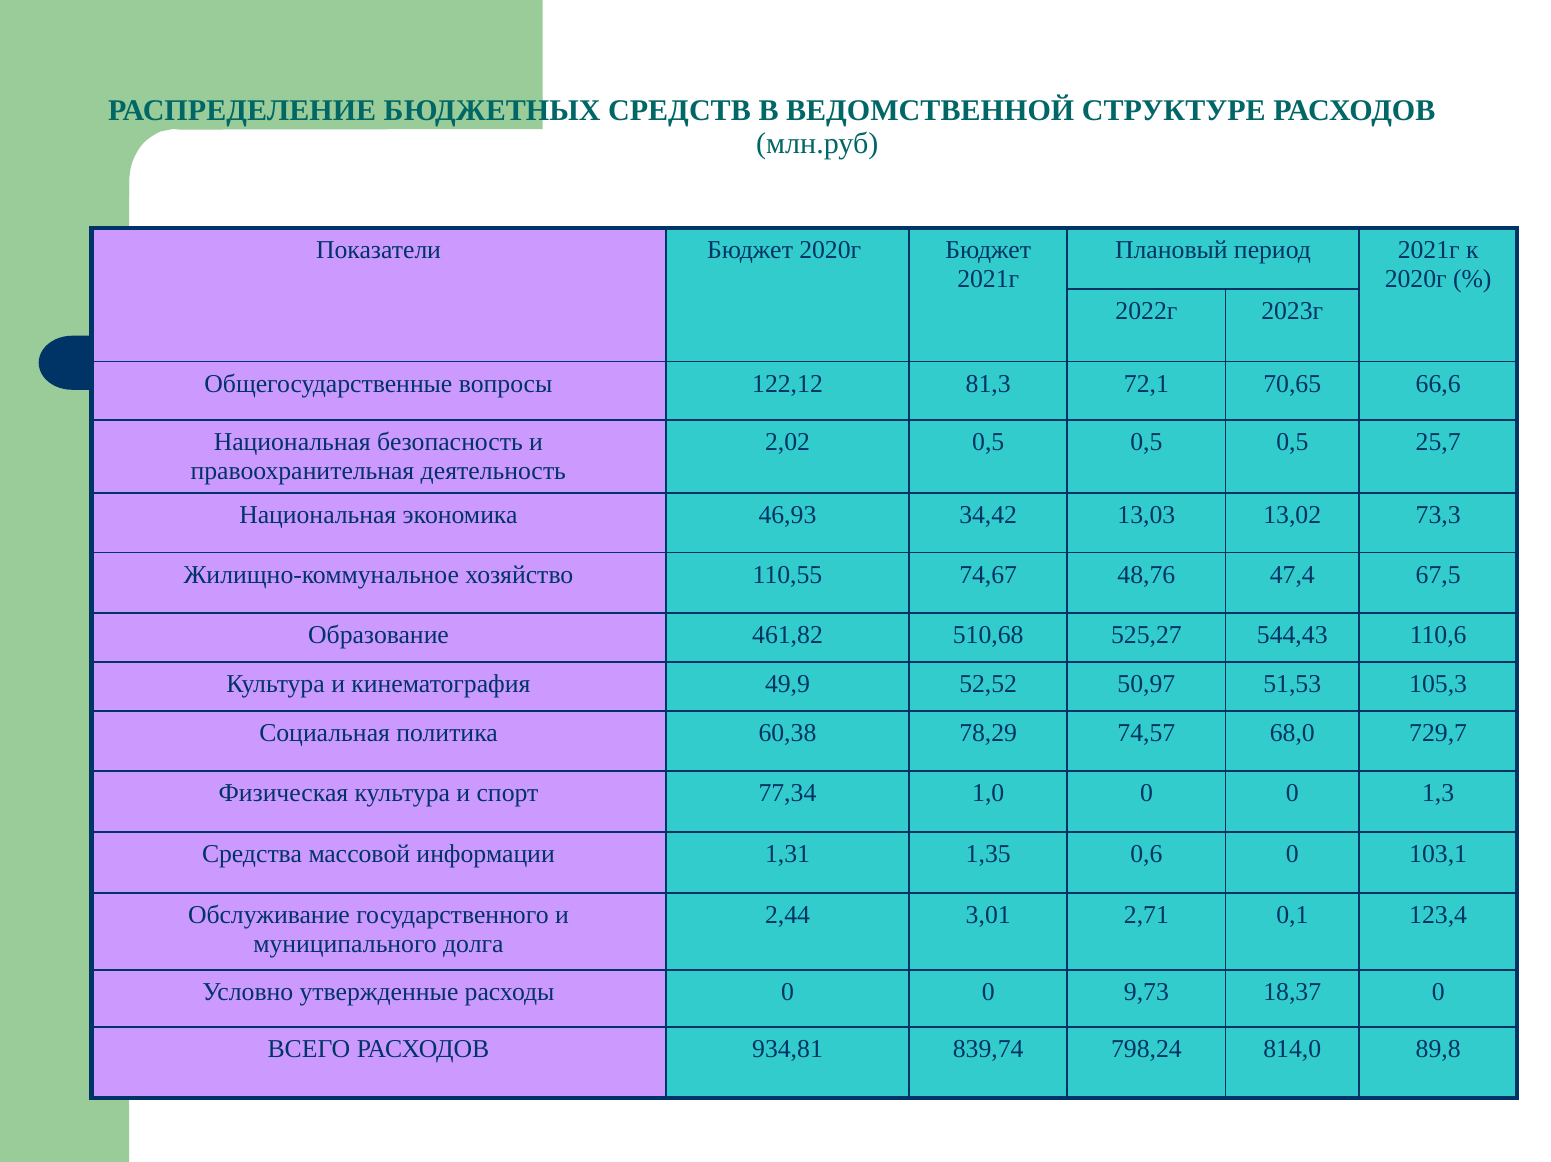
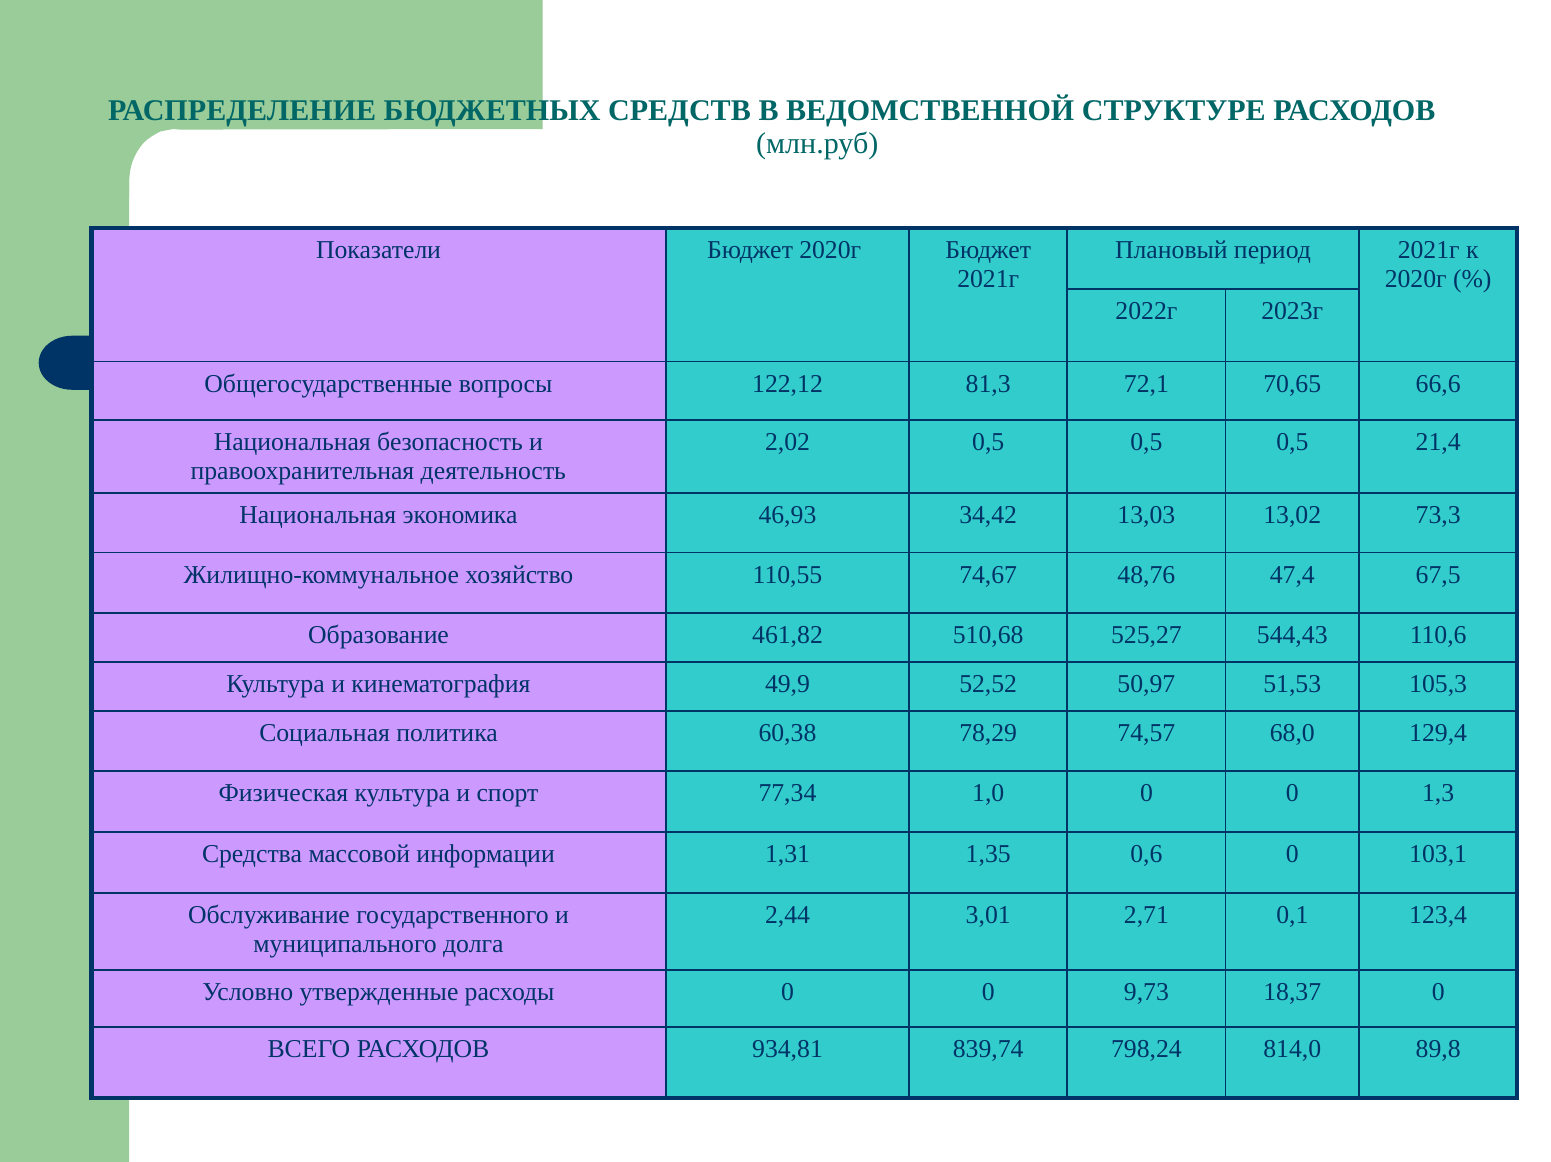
25,7: 25,7 -> 21,4
729,7: 729,7 -> 129,4
